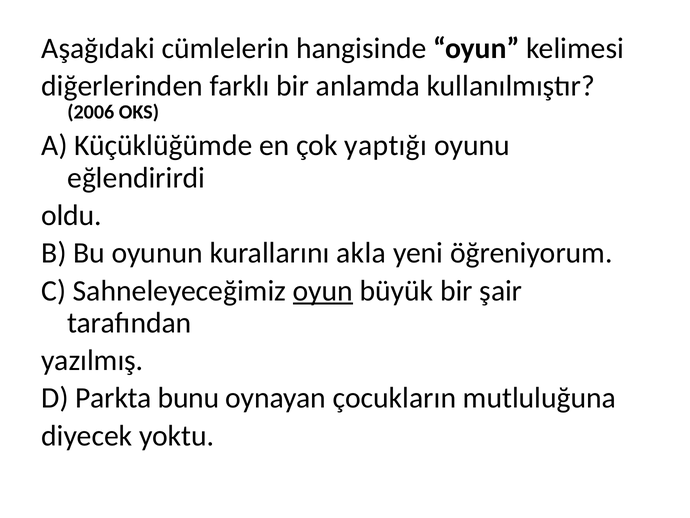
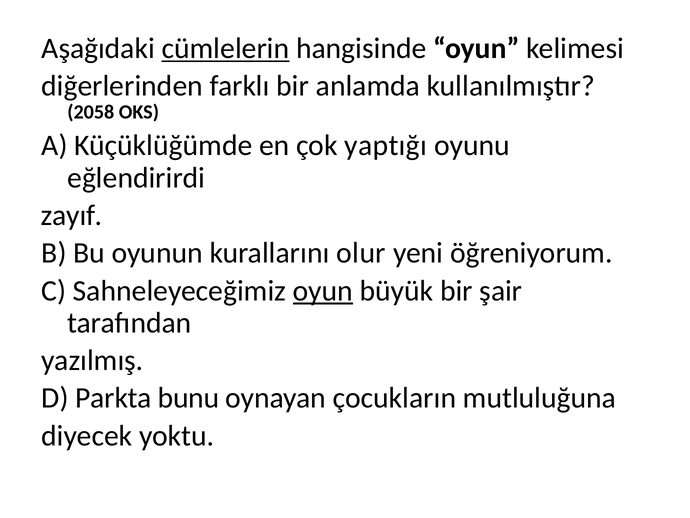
cümlelerin underline: none -> present
2006: 2006 -> 2058
oldu: oldu -> zayıf
akla: akla -> olur
